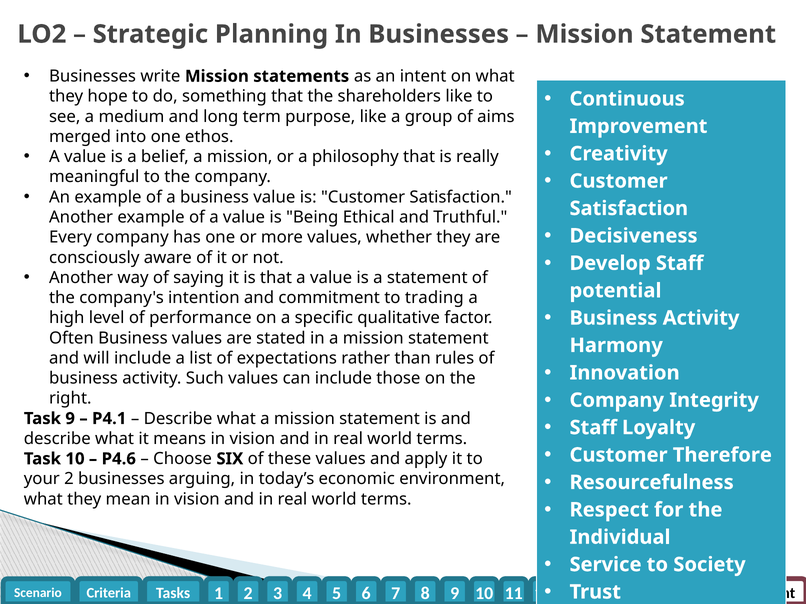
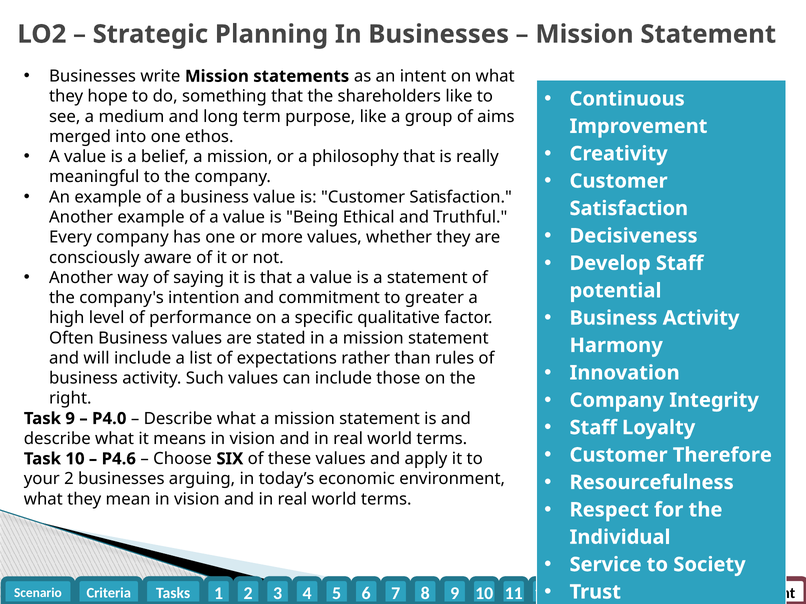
trading: trading -> greater
P4.1: P4.1 -> P4.0
